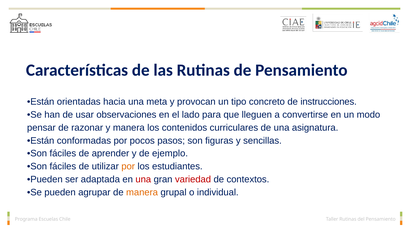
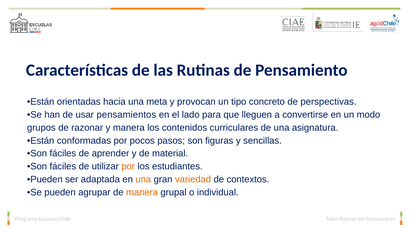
instrucciones: instrucciones -> perspectivas
observaciones: observaciones -> pensamientos
pensar: pensar -> grupos
ejemplo: ejemplo -> material
una at (143, 180) colour: red -> orange
variedad colour: red -> orange
